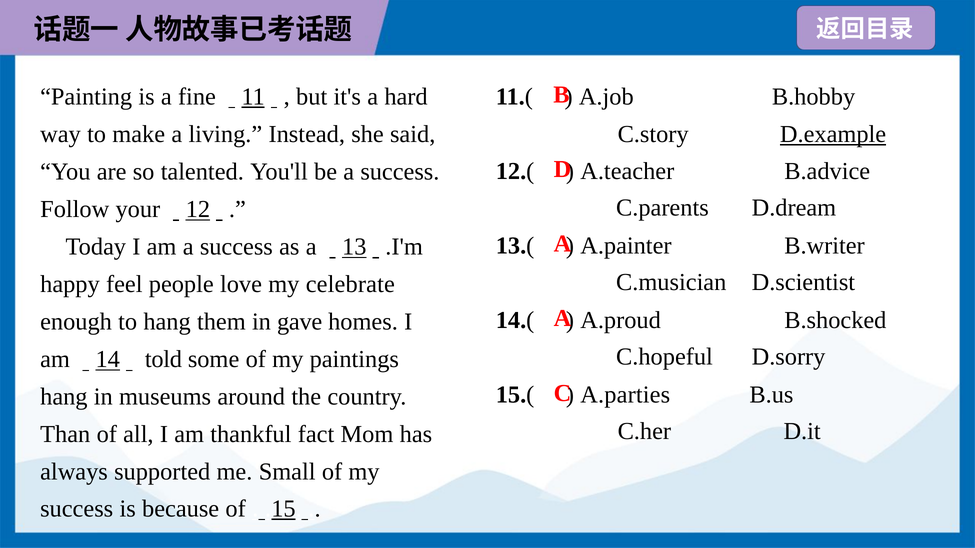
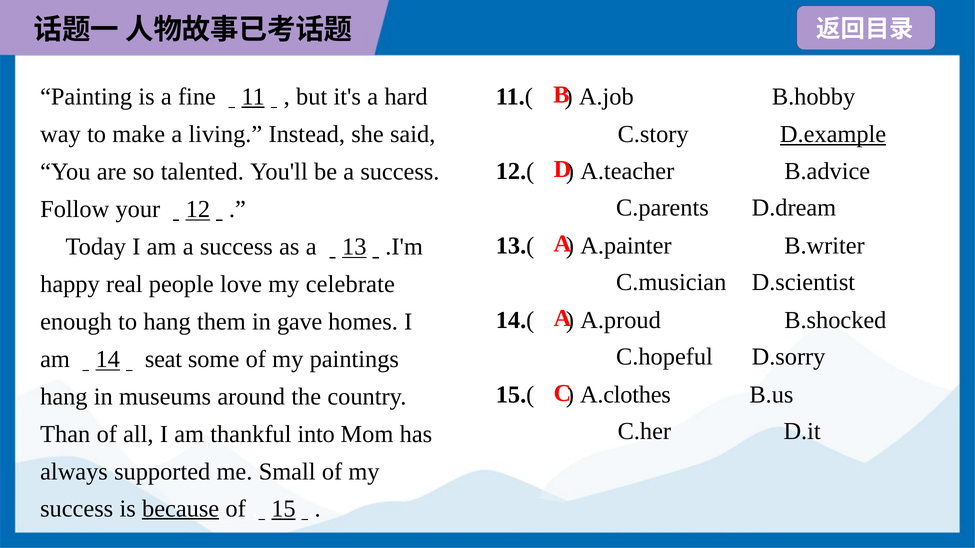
feel: feel -> real
told: told -> seat
A.parties: A.parties -> A.clothes
fact: fact -> into
because underline: none -> present
